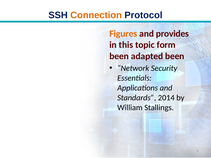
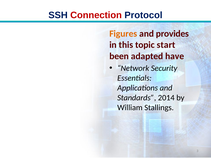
Connection colour: orange -> red
form: form -> start
adapted been: been -> have
